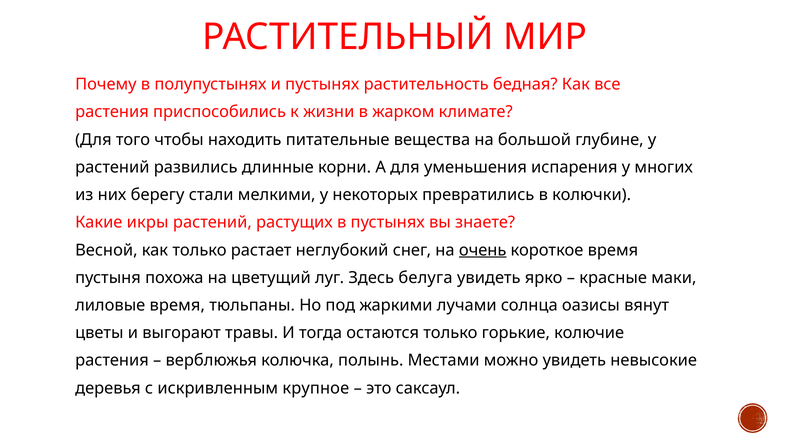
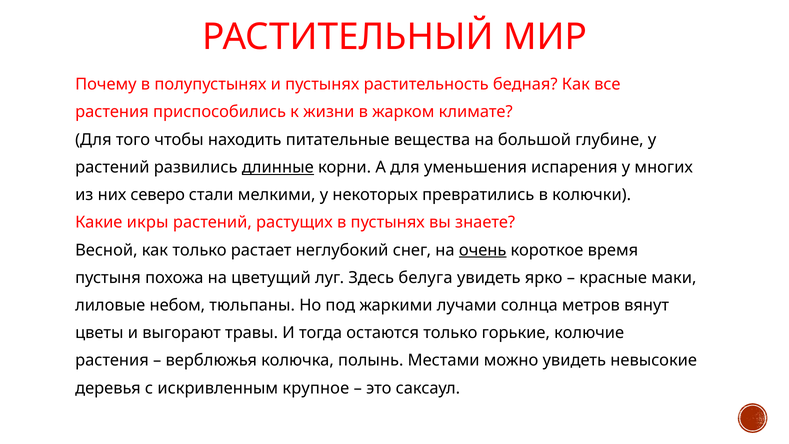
длинные underline: none -> present
берегу: берегу -> северо
лиловые время: время -> небом
оазисы: оазисы -> метров
